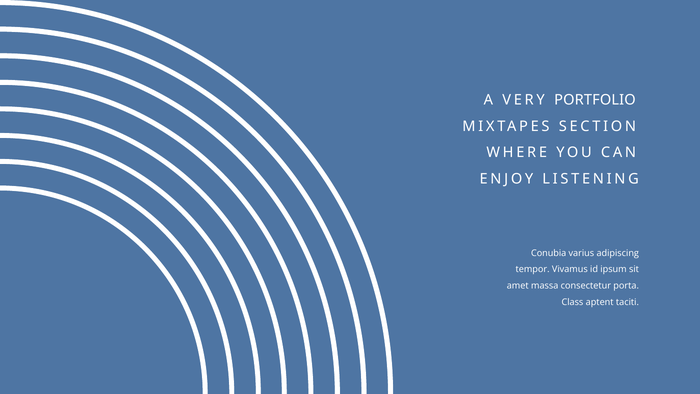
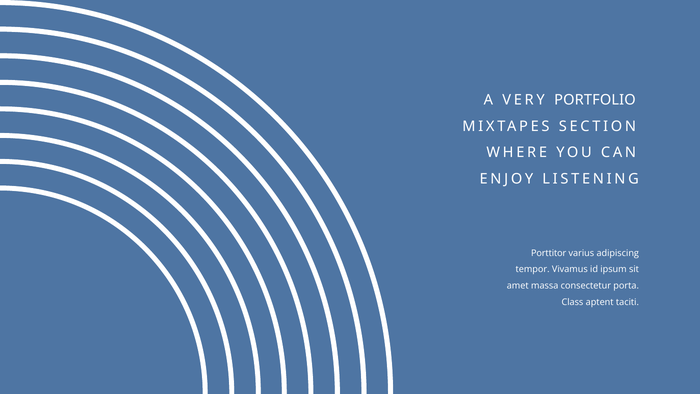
Conubia: Conubia -> Porttitor
